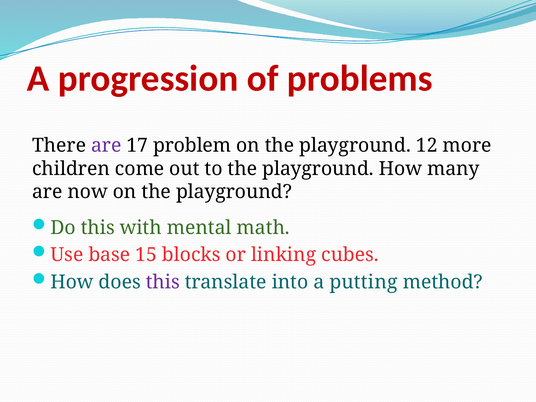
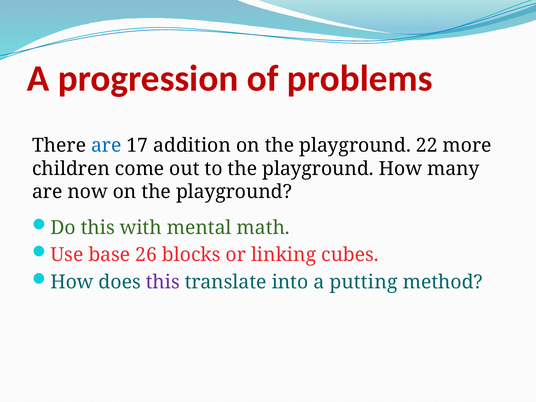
are at (106, 145) colour: purple -> blue
problem: problem -> addition
12: 12 -> 22
15: 15 -> 26
